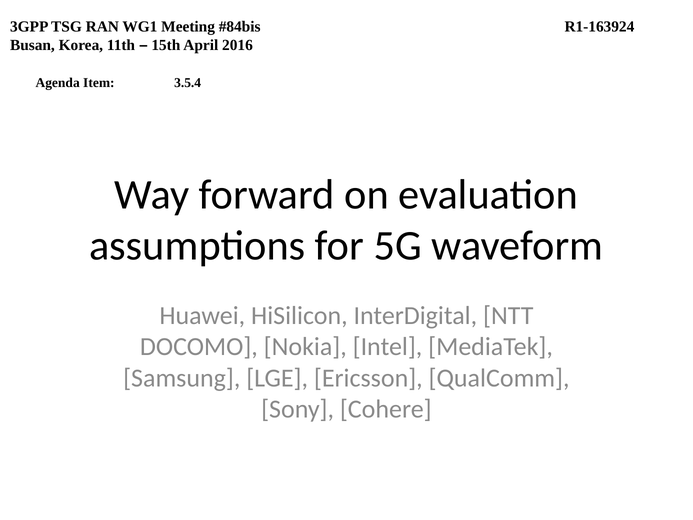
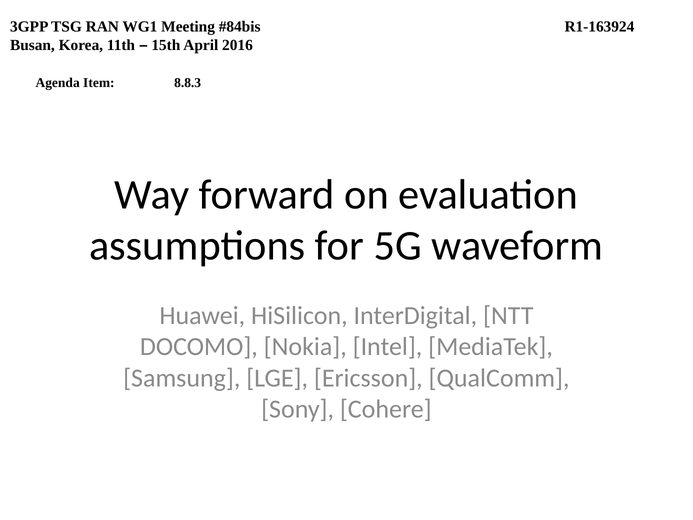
3.5.4: 3.5.4 -> 8.8.3
